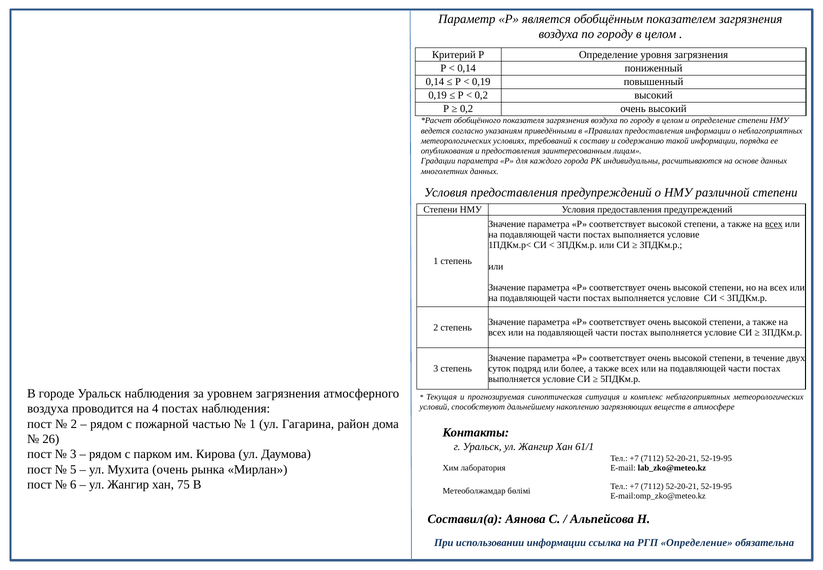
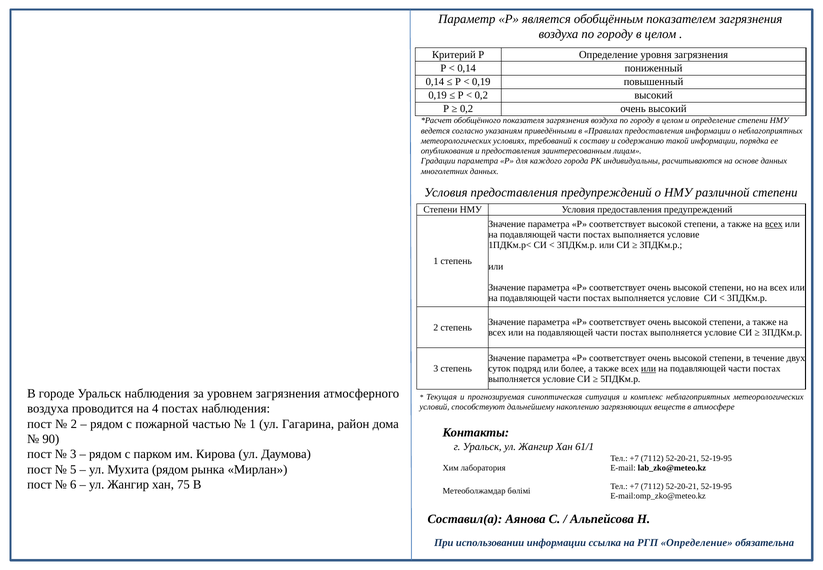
или at (649, 368) underline: none -> present
26: 26 -> 90
Мухита очень: очень -> рядом
